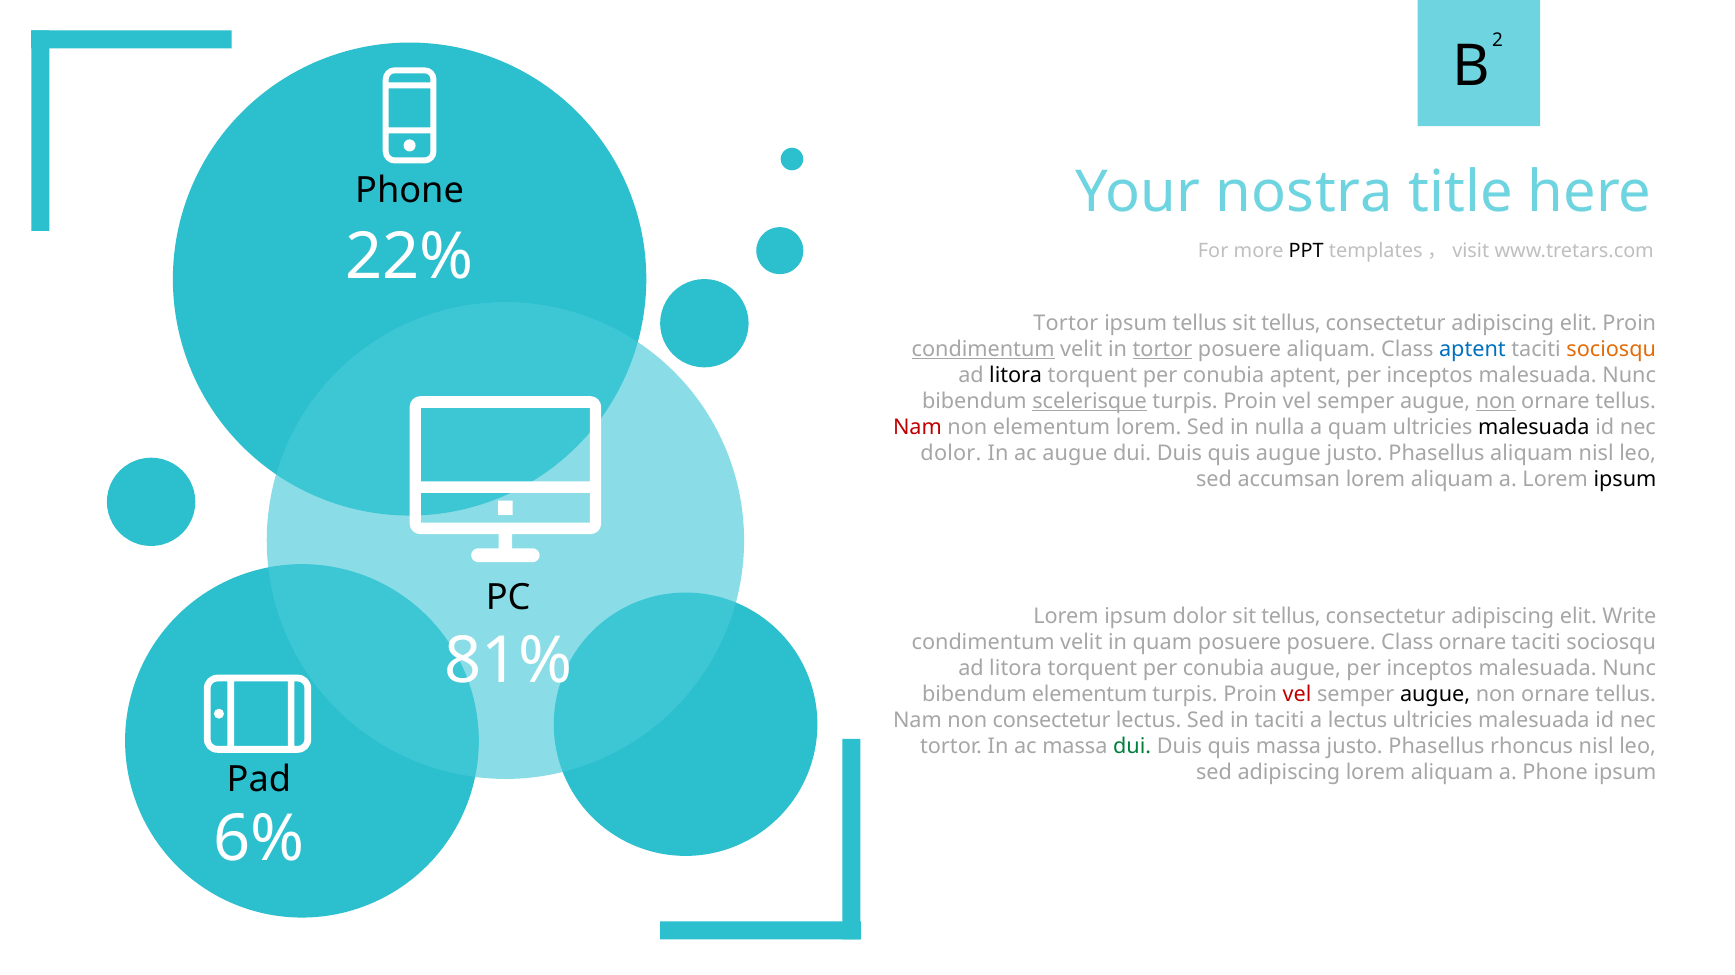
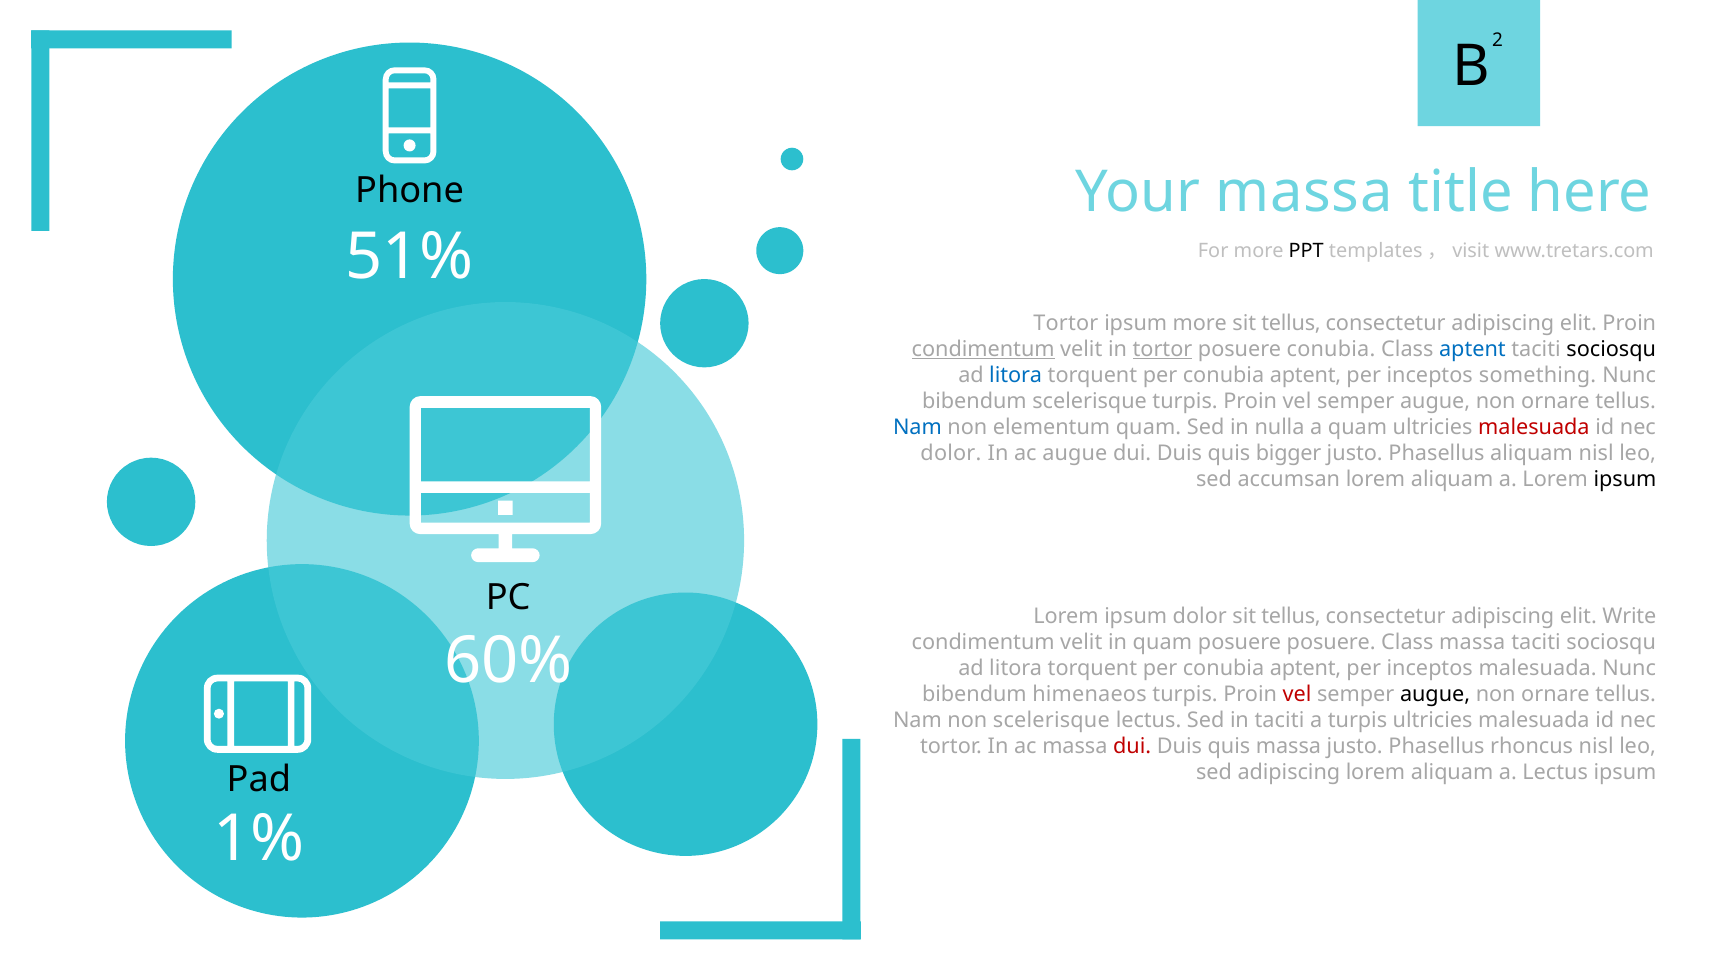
Your nostra: nostra -> massa
22%: 22% -> 51%
ipsum tellus: tellus -> more
posuere aliquam: aliquam -> conubia
sociosqu at (1611, 349) colour: orange -> black
litora at (1016, 375) colour: black -> blue
malesuada at (1538, 375): malesuada -> something
scelerisque at (1090, 401) underline: present -> none
non at (1496, 401) underline: present -> none
Nam at (917, 427) colour: red -> blue
elementum lorem: lorem -> quam
malesuada at (1534, 427) colour: black -> red
quis augue: augue -> bigger
Class ornare: ornare -> massa
81%: 81% -> 60%
augue at (1305, 669): augue -> aptent
bibendum elementum: elementum -> himenaeos
non consectetur: consectetur -> scelerisque
a lectus: lectus -> turpis
dui at (1132, 747) colour: green -> red
a Phone: Phone -> Lectus
6%: 6% -> 1%
